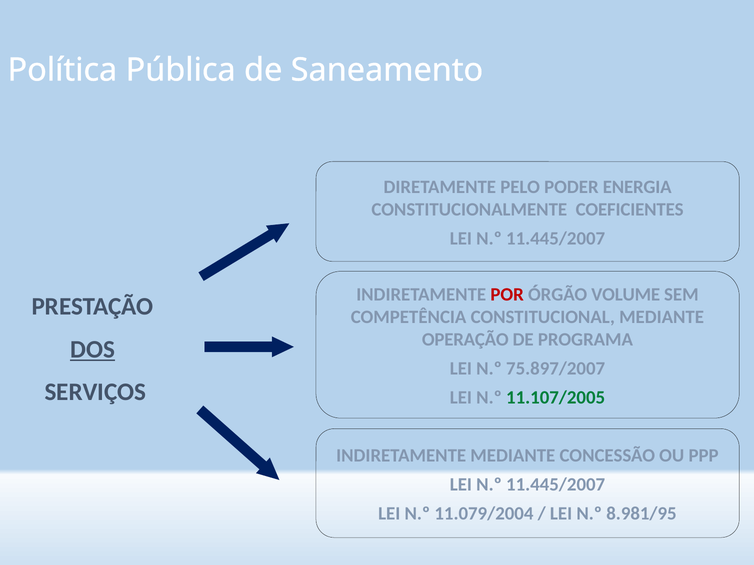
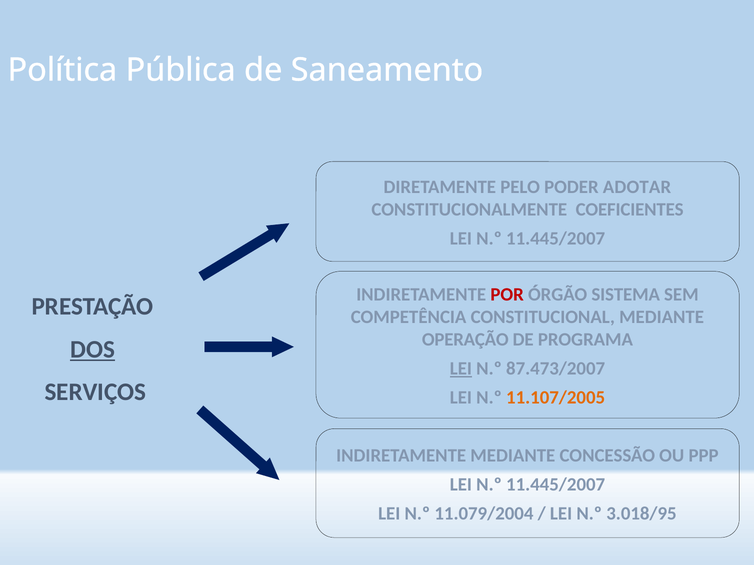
ENERGIA: ENERGIA -> ADOTAR
VOLUME: VOLUME -> SISTEMA
LEI at (461, 369) underline: none -> present
75.897/2007: 75.897/2007 -> 87.473/2007
11.107/2005 colour: green -> orange
8.981/95: 8.981/95 -> 3.018/95
